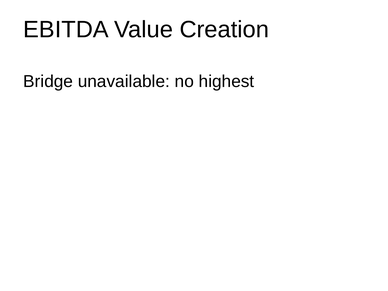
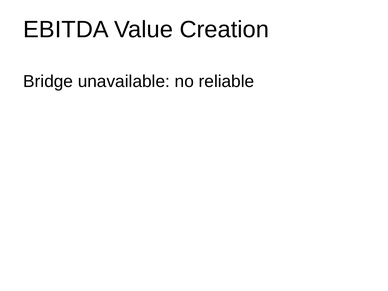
highest: highest -> reliable
